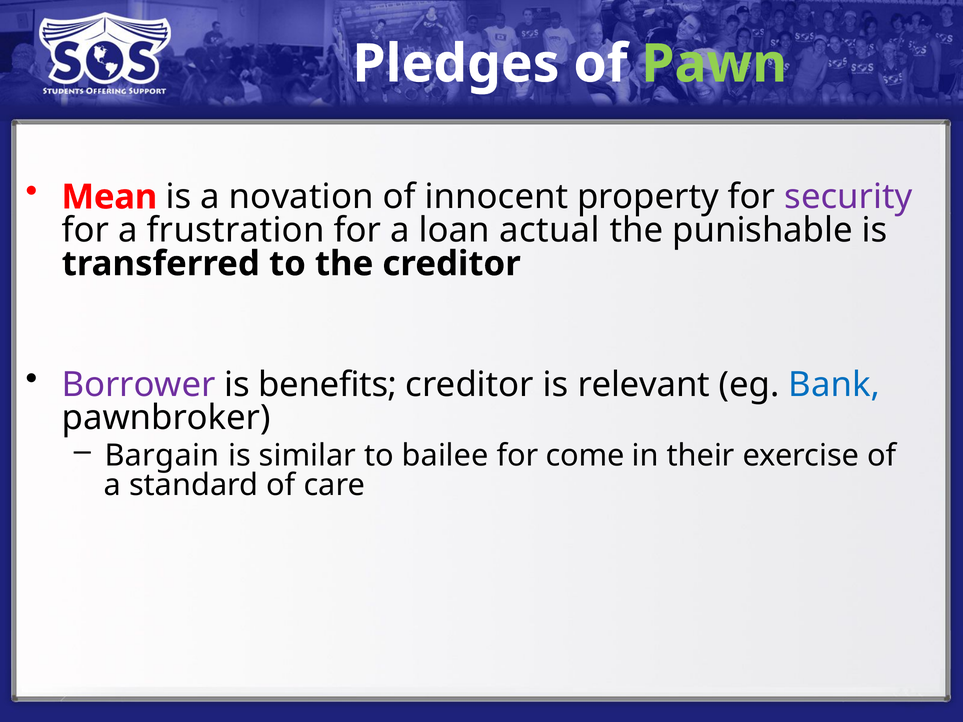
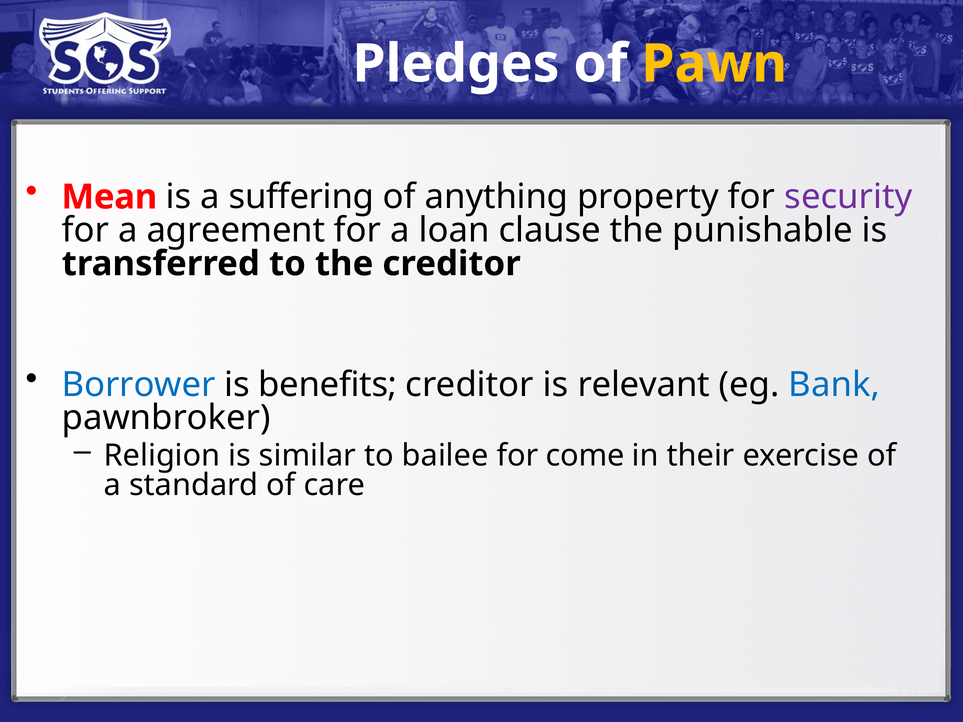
Pawn colour: light green -> yellow
novation: novation -> suffering
innocent: innocent -> anything
frustration: frustration -> agreement
actual: actual -> clause
Borrower colour: purple -> blue
Bargain: Bargain -> Religion
